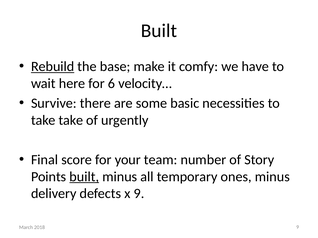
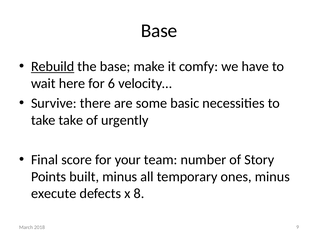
Built at (159, 31): Built -> Base
built at (84, 177) underline: present -> none
delivery: delivery -> execute
x 9: 9 -> 8
